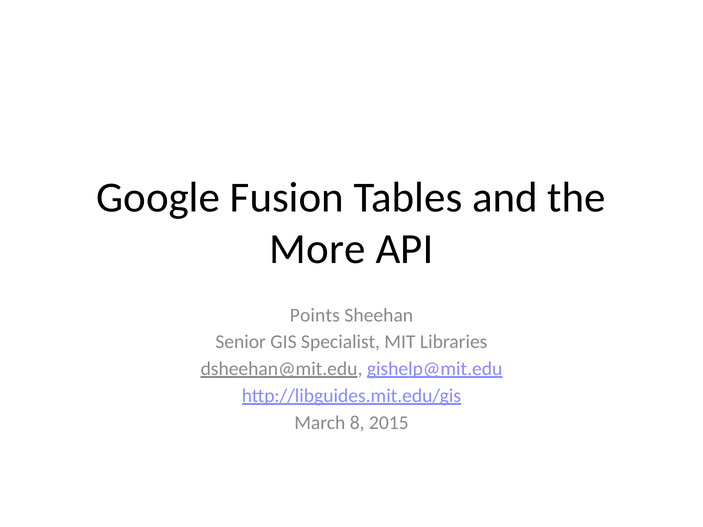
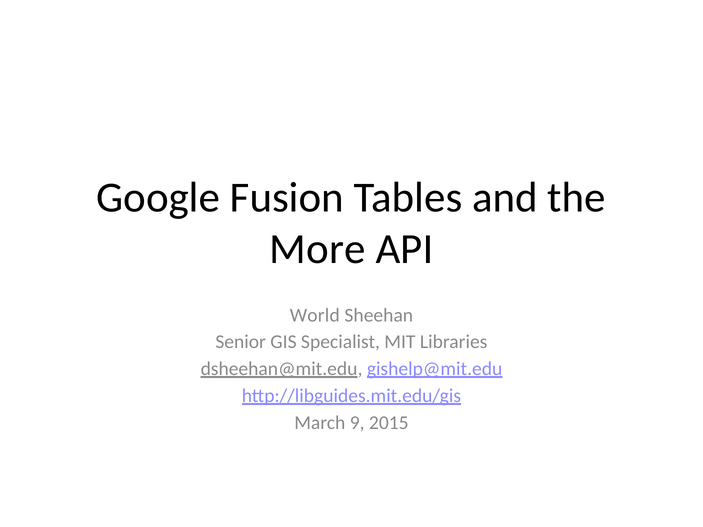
Points: Points -> World
8: 8 -> 9
